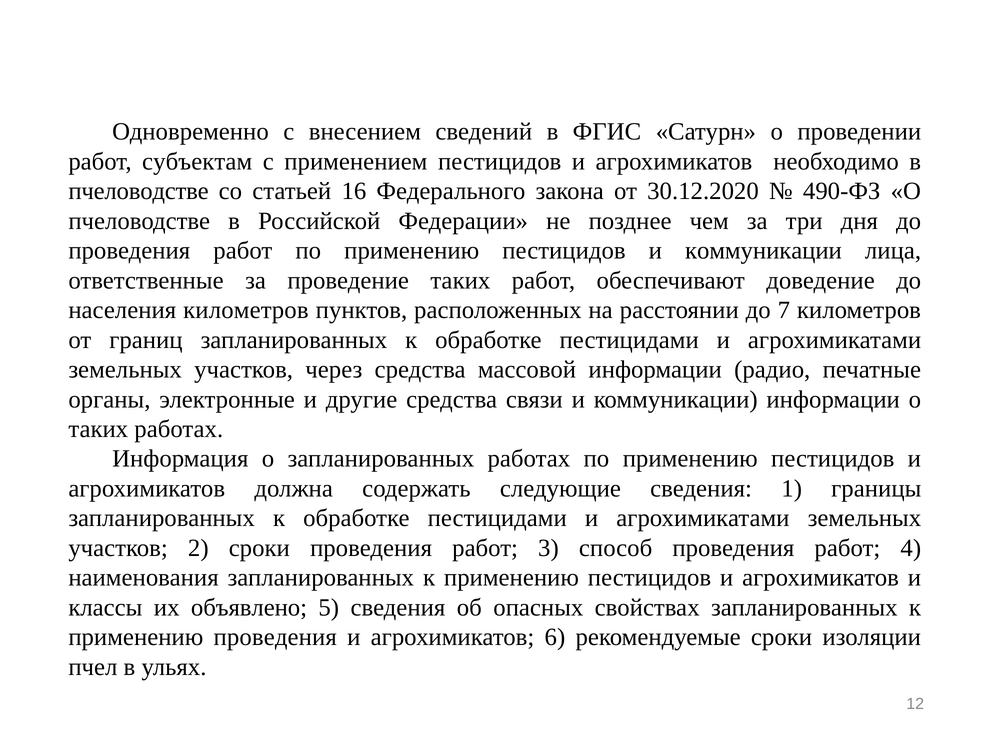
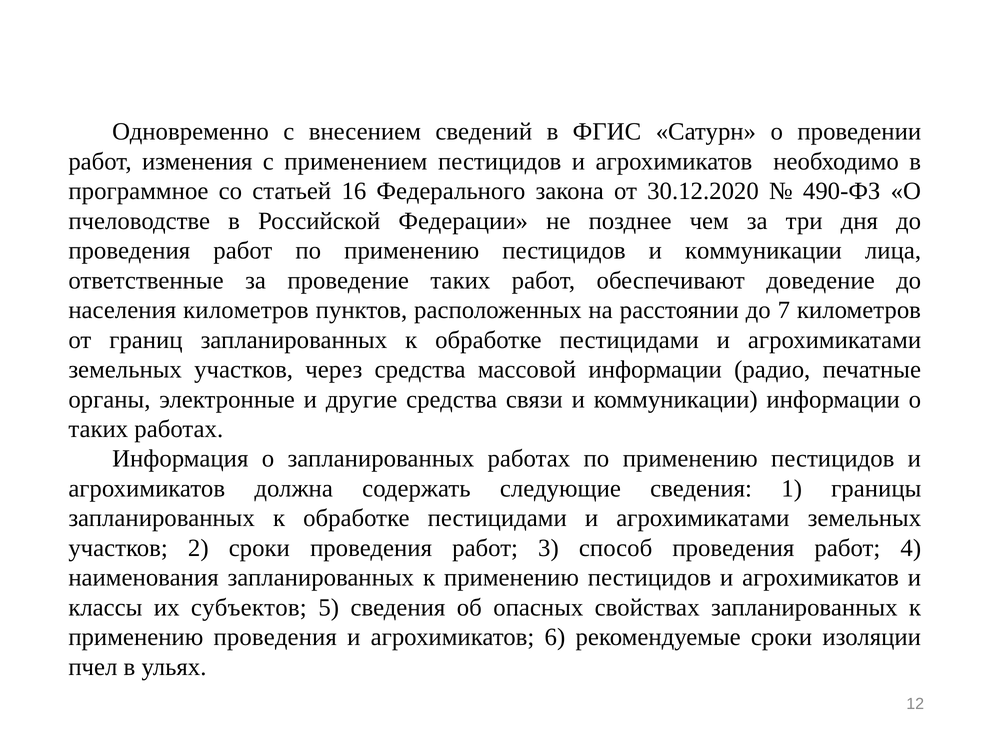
субъектам: субъектам -> изменения
пчеловодстве at (139, 191): пчеловодстве -> программное
объявлено: объявлено -> субъектов
